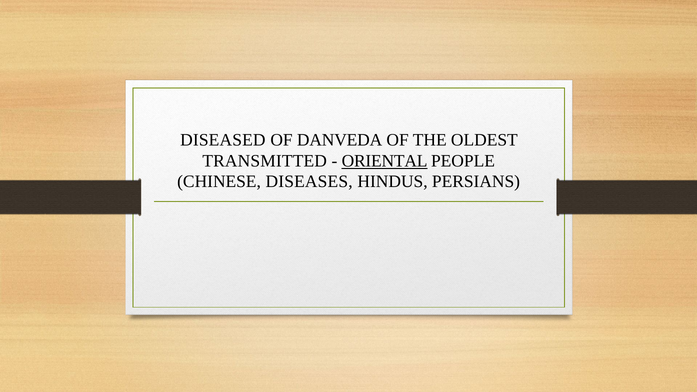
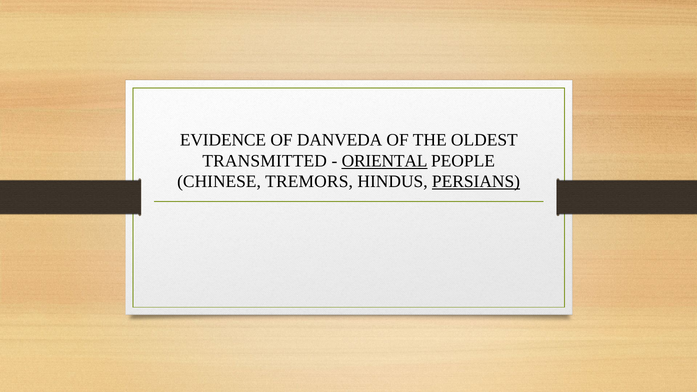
DISEASED: DISEASED -> EVIDENCE
DISEASES: DISEASES -> TREMORS
PERSIANS underline: none -> present
